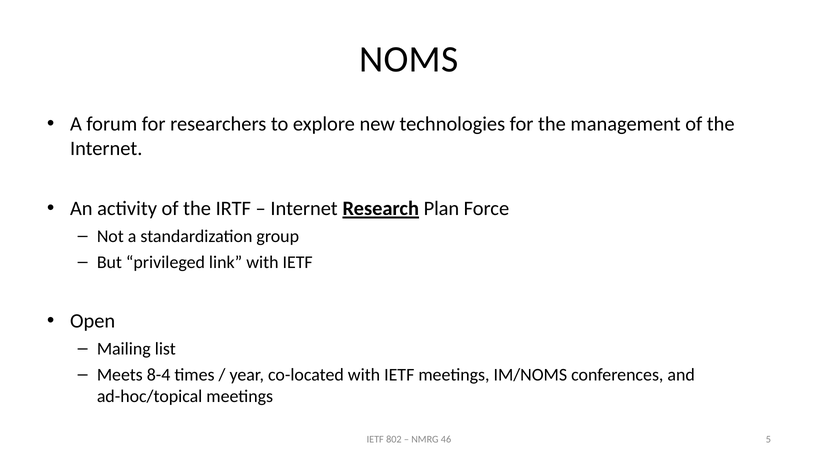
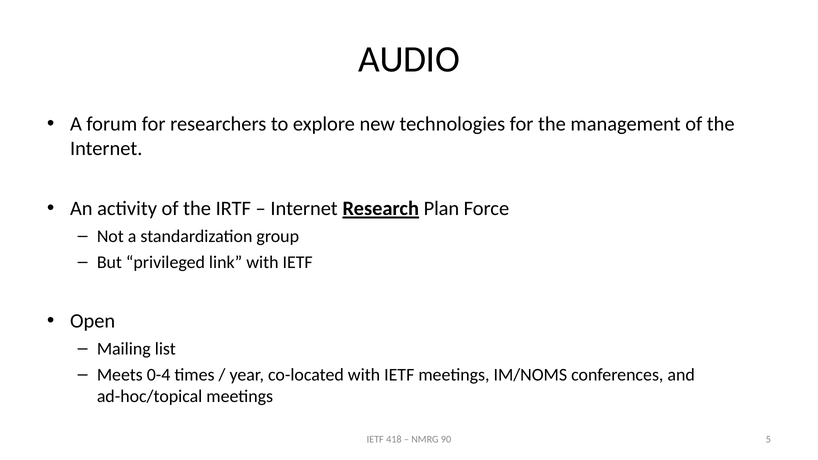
NOMS: NOMS -> AUDIO
8-4: 8-4 -> 0-4
802: 802 -> 418
46: 46 -> 90
